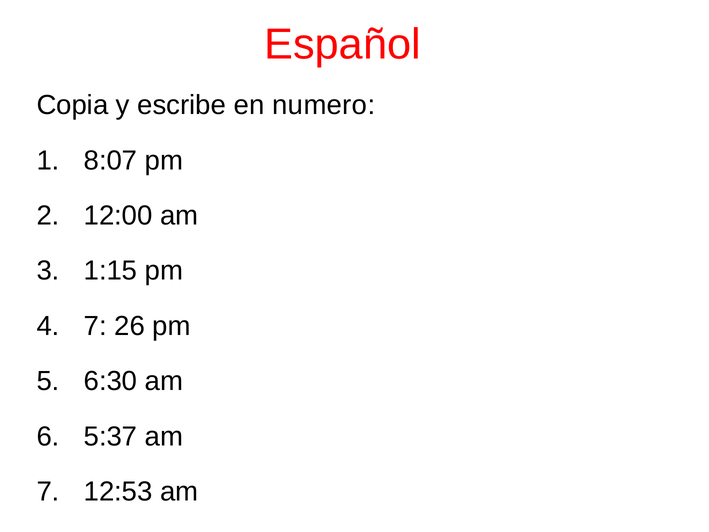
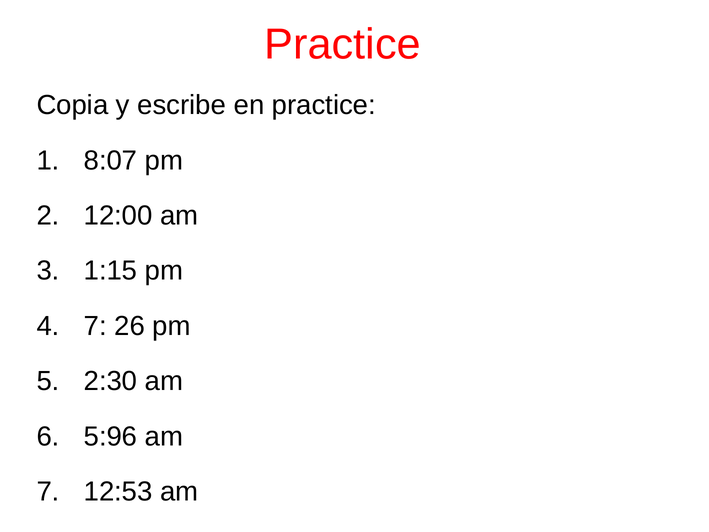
Español at (343, 44): Español -> Practice
en numero: numero -> practice
6:30: 6:30 -> 2:30
5:37: 5:37 -> 5:96
